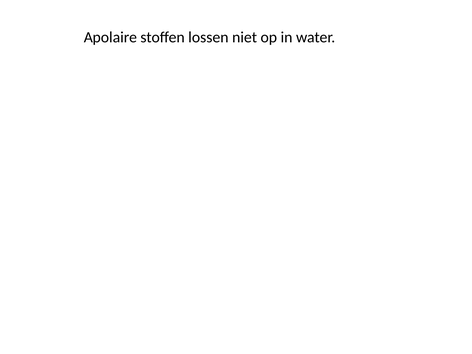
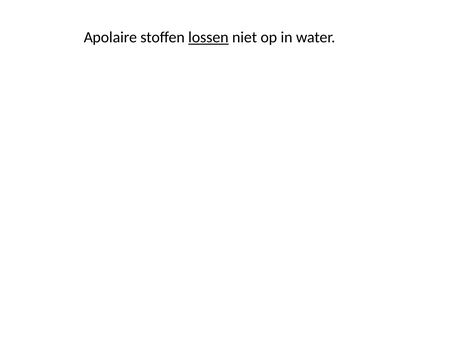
lossen underline: none -> present
